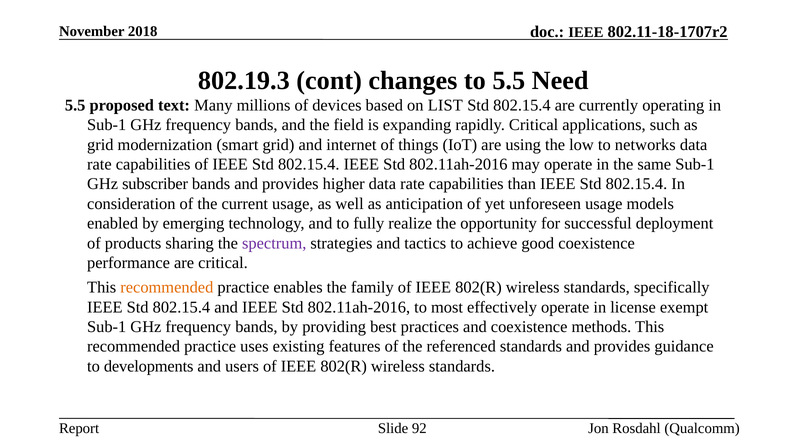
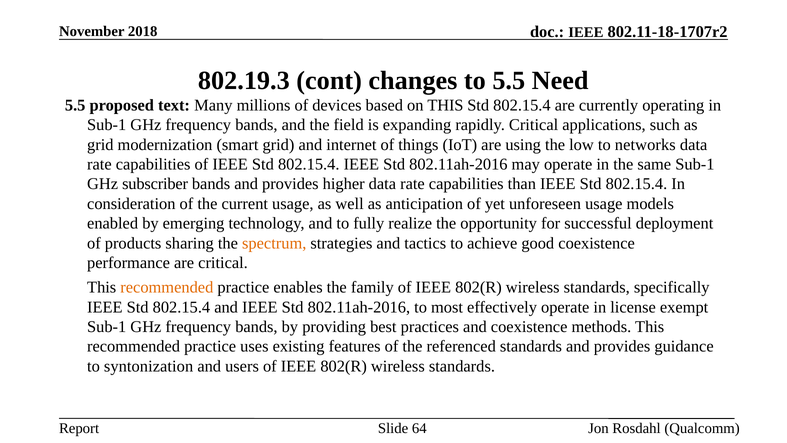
on LIST: LIST -> THIS
spectrum colour: purple -> orange
developments: developments -> syntonization
92: 92 -> 64
